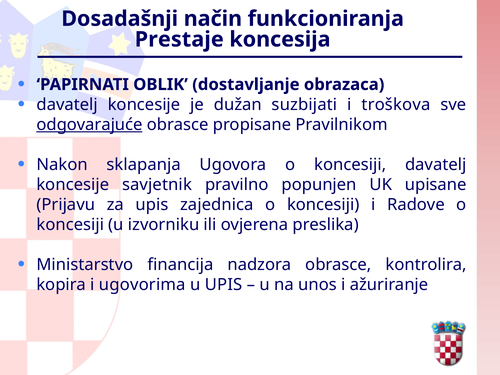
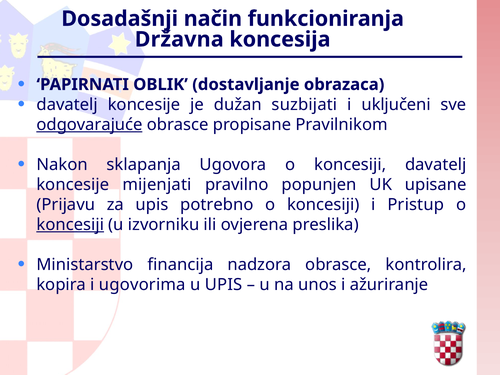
Prestaje: Prestaje -> Državna
troškova: troškova -> uključeni
savjetnik: savjetnik -> mijenjati
zajednica: zajednica -> potrebno
Radove: Radove -> Pristup
koncesiji at (70, 225) underline: none -> present
